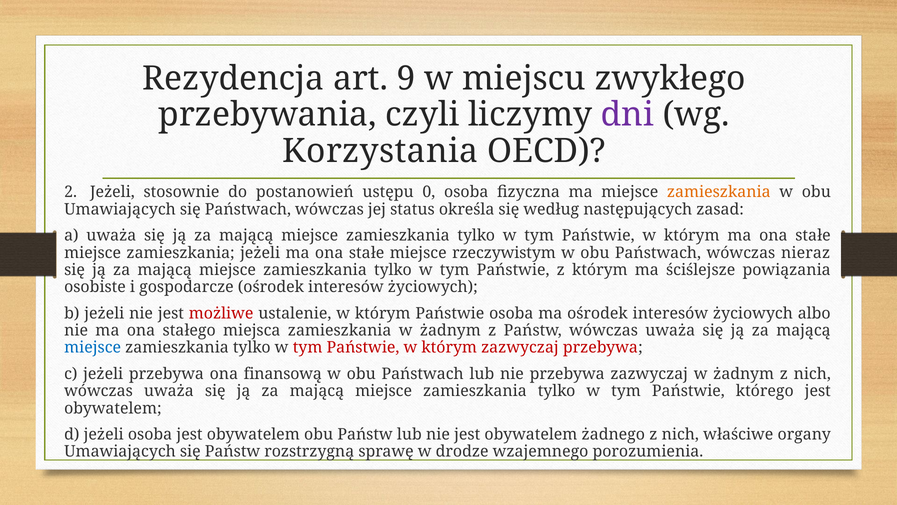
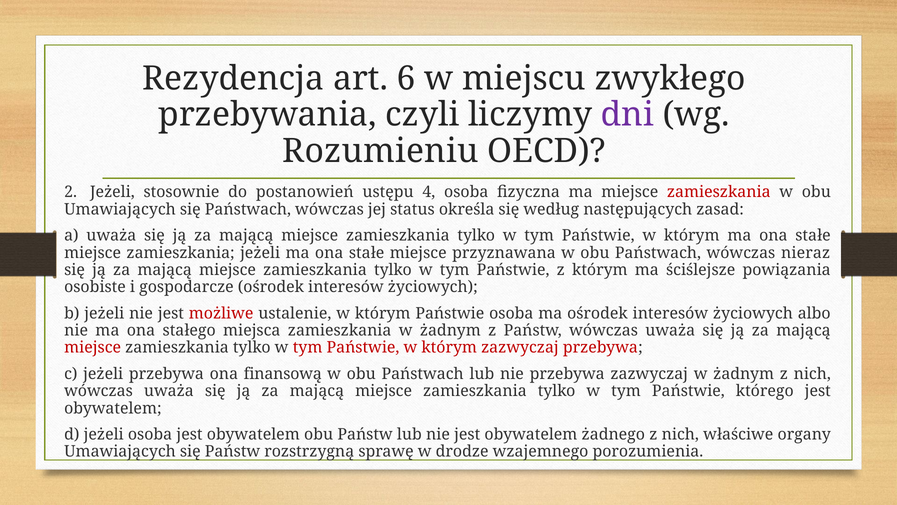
9: 9 -> 6
Korzystania: Korzystania -> Rozumieniu
0: 0 -> 4
zamieszkania at (719, 192) colour: orange -> red
rzeczywistym: rzeczywistym -> przyznawana
miejsce at (93, 347) colour: blue -> red
